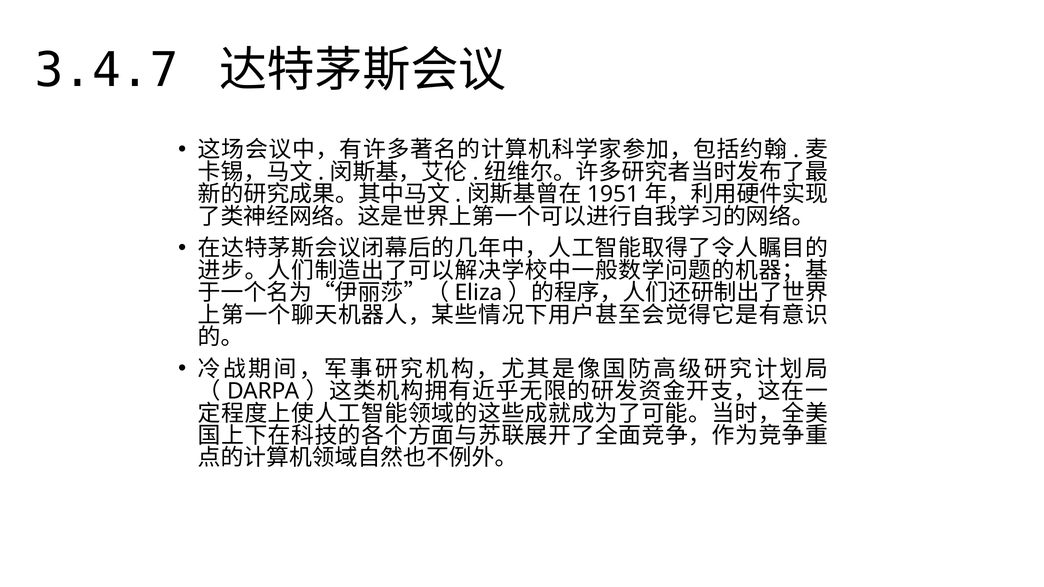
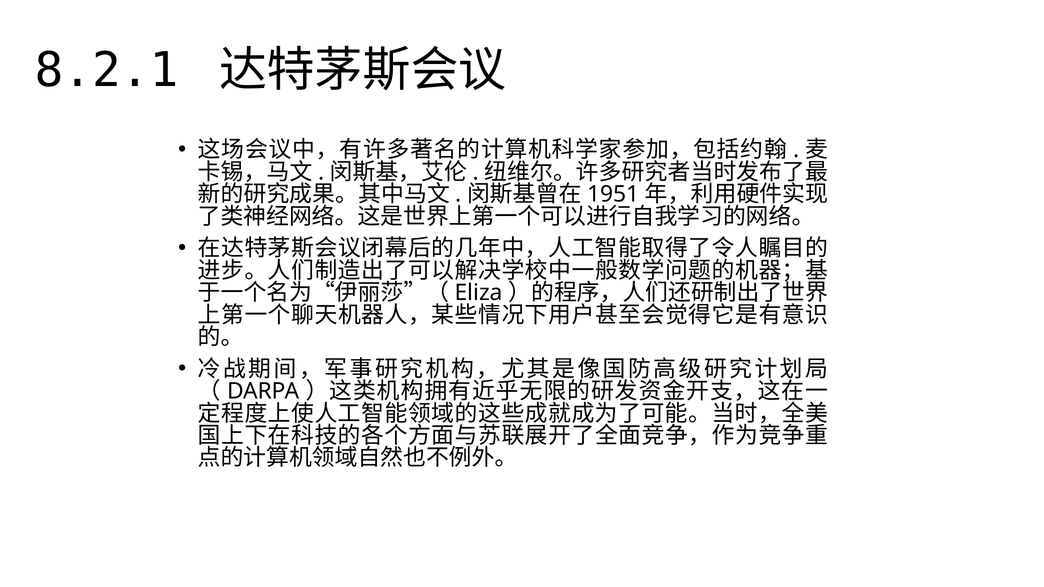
3.4.7: 3.4.7 -> 8.2.1
